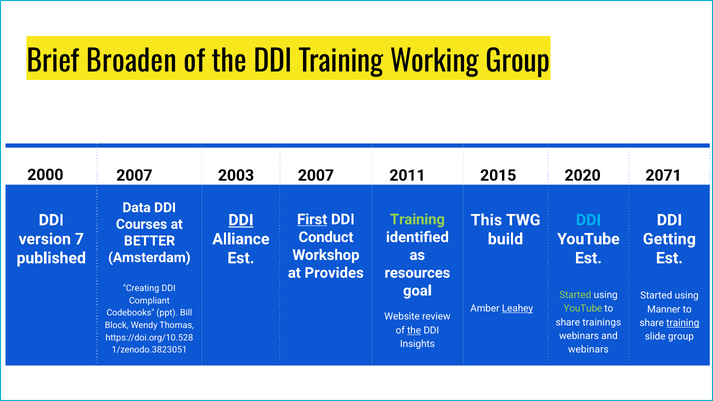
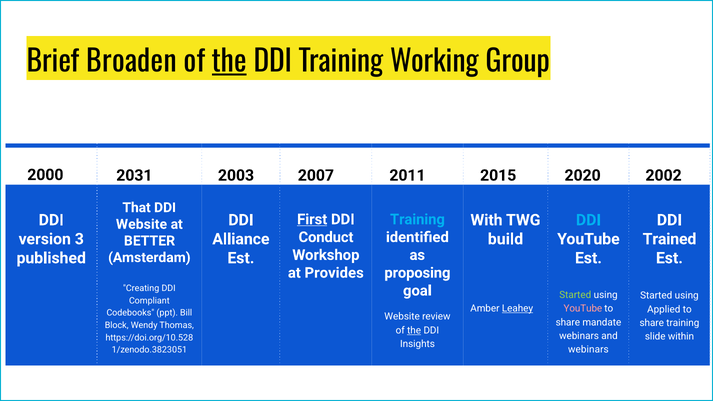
the at (229, 62) underline: none -> present
2007 at (134, 175): 2007 -> 2031
2071: 2071 -> 2002
Data: Data -> That
Training at (417, 219) colour: light green -> light blue
DDI at (241, 220) underline: present -> none
This: This -> With
Courses at (142, 224): Courses -> Website
7: 7 -> 3
Getting: Getting -> Trained
resources: resources -> proposing
YouTube at (583, 309) colour: light green -> pink
Manner: Manner -> Applied
trainings: trainings -> mandate
training at (683, 323) underline: present -> none
slide group: group -> within
